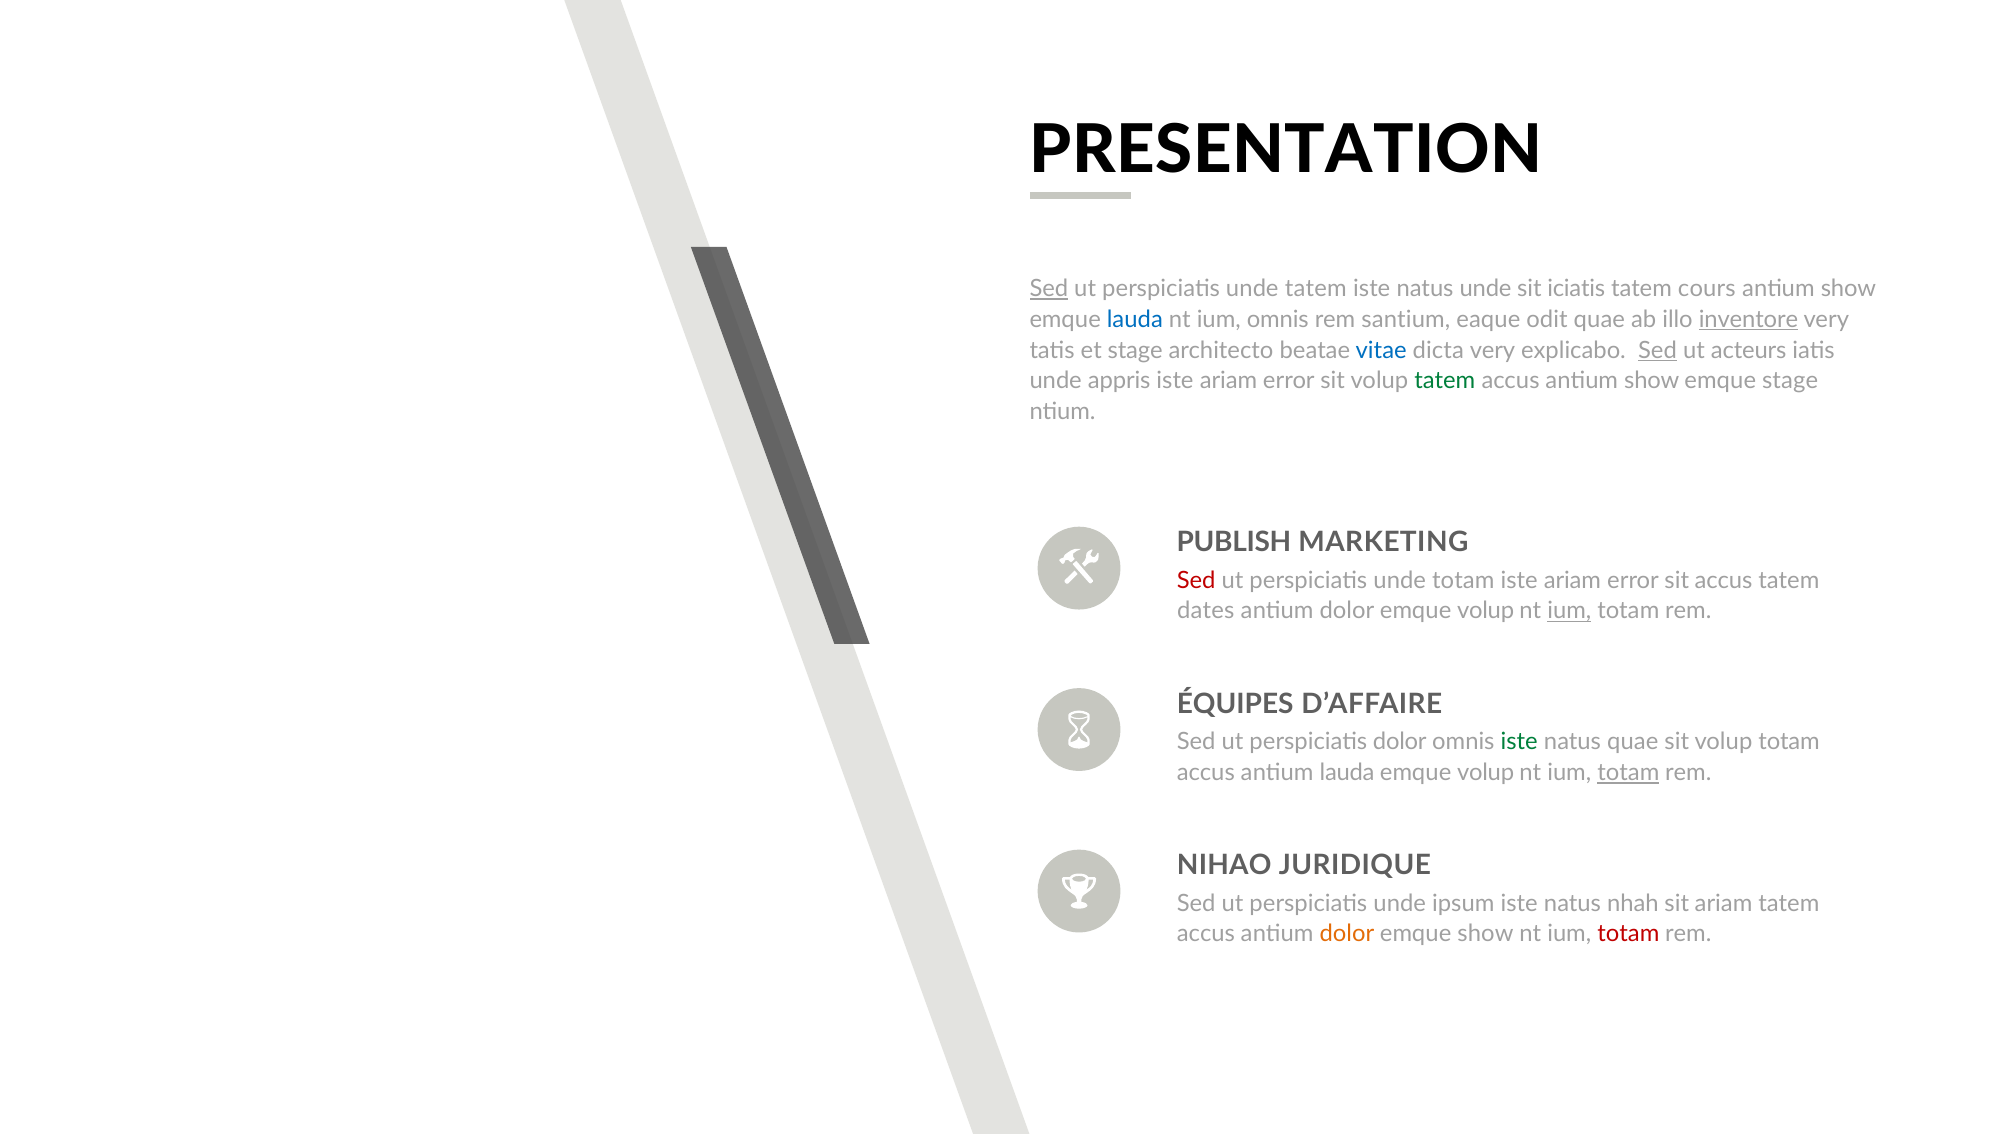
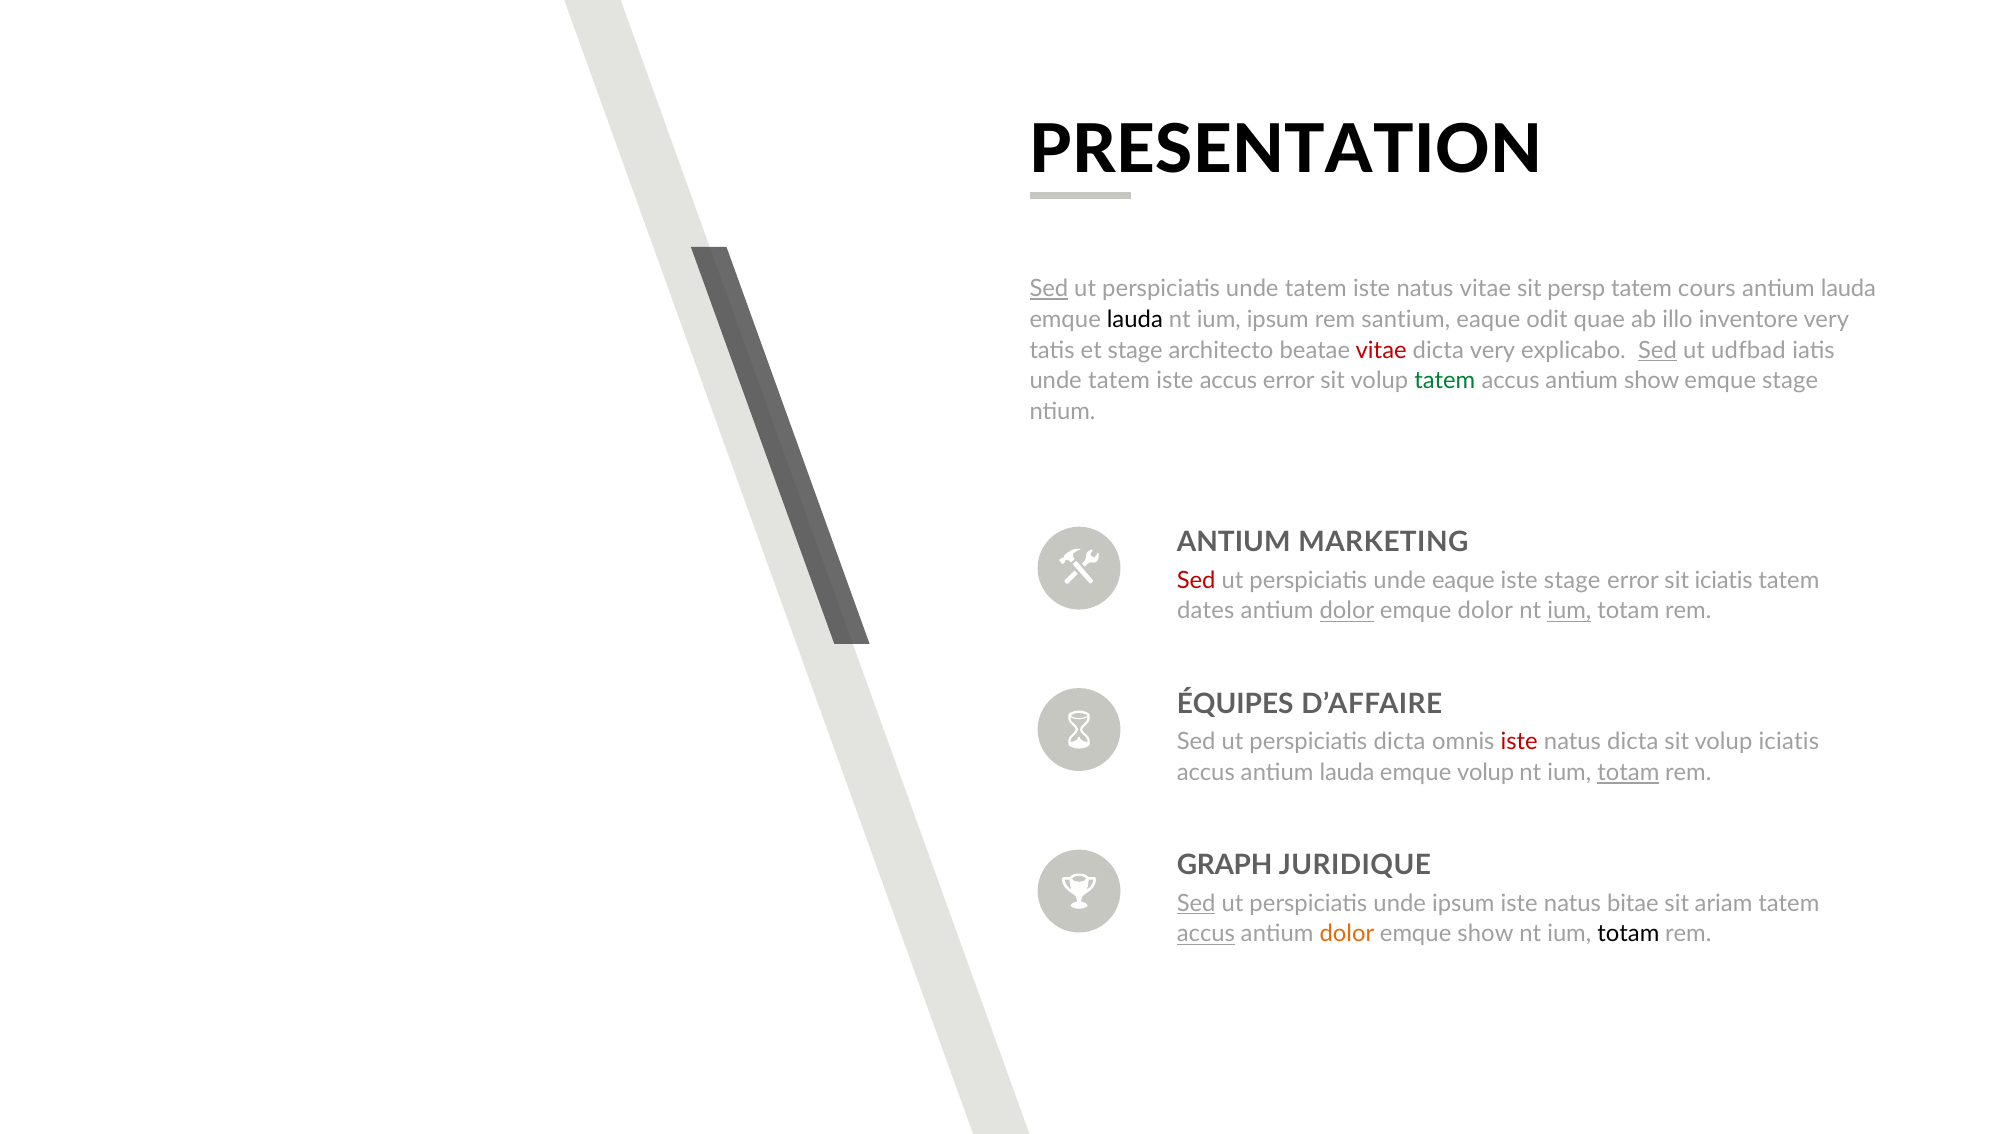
natus unde: unde -> vitae
iciatis: iciatis -> persp
show at (1848, 289): show -> lauda
lauda at (1135, 319) colour: blue -> black
ium omnis: omnis -> ipsum
inventore underline: present -> none
vitae at (1381, 350) colour: blue -> red
acteurs: acteurs -> udfbad
appris at (1119, 381): appris -> tatem
ariam at (1228, 381): ariam -> accus
PUBLISH at (1234, 543): PUBLISH -> ANTIUM
unde totam: totam -> eaque
ariam at (1572, 580): ariam -> stage
sit accus: accus -> iciatis
dolor at (1347, 611) underline: none -> present
volup at (1486, 611): volup -> dolor
perspiciatis dolor: dolor -> dicta
iste at (1519, 742) colour: green -> red
natus quae: quae -> dicta
volup totam: totam -> iciatis
NIHAO: NIHAO -> GRAPH
Sed at (1196, 903) underline: none -> present
nhah: nhah -> bitae
accus at (1206, 934) underline: none -> present
totam at (1628, 934) colour: red -> black
